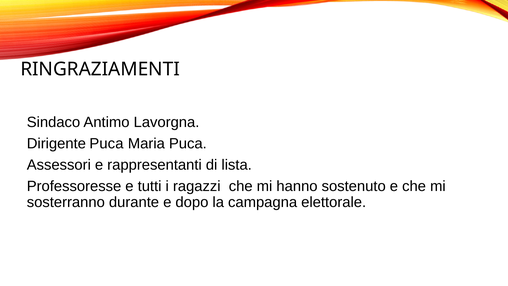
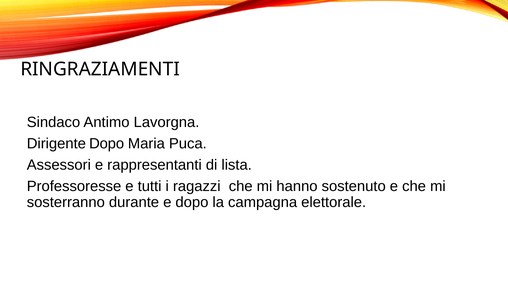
Dirigente Puca: Puca -> Dopo
